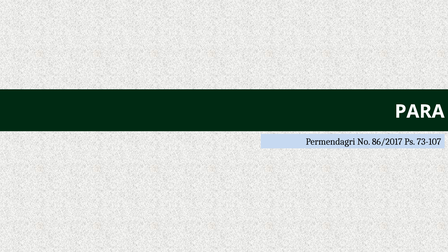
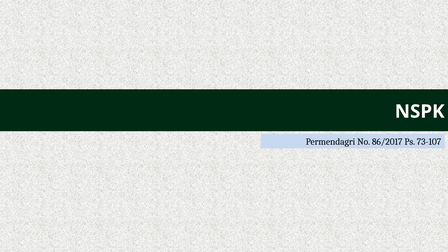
PARA: PARA -> NSPK
